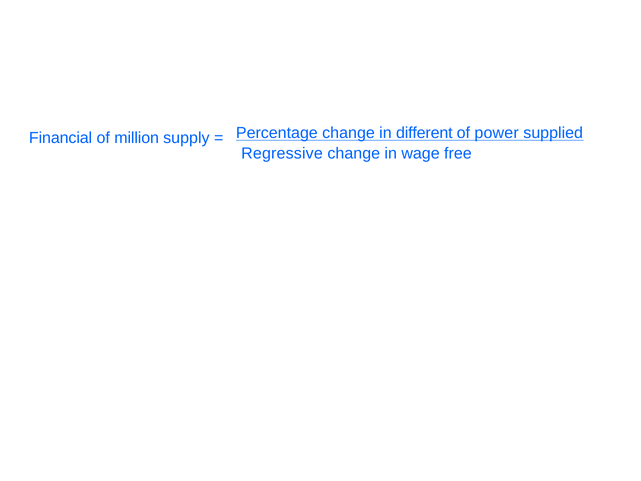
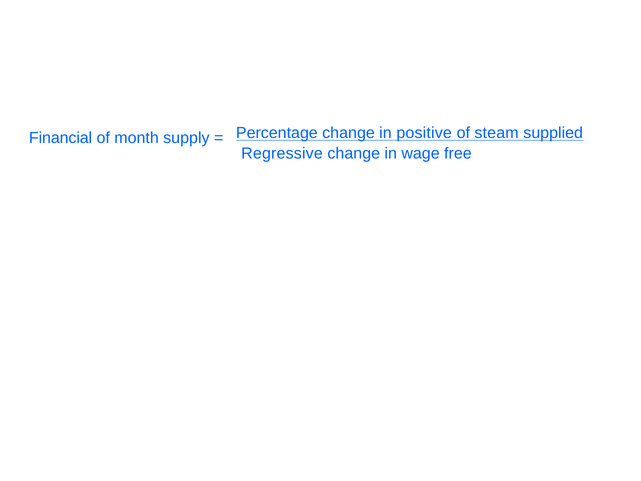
million: million -> month
different: different -> positive
power: power -> steam
